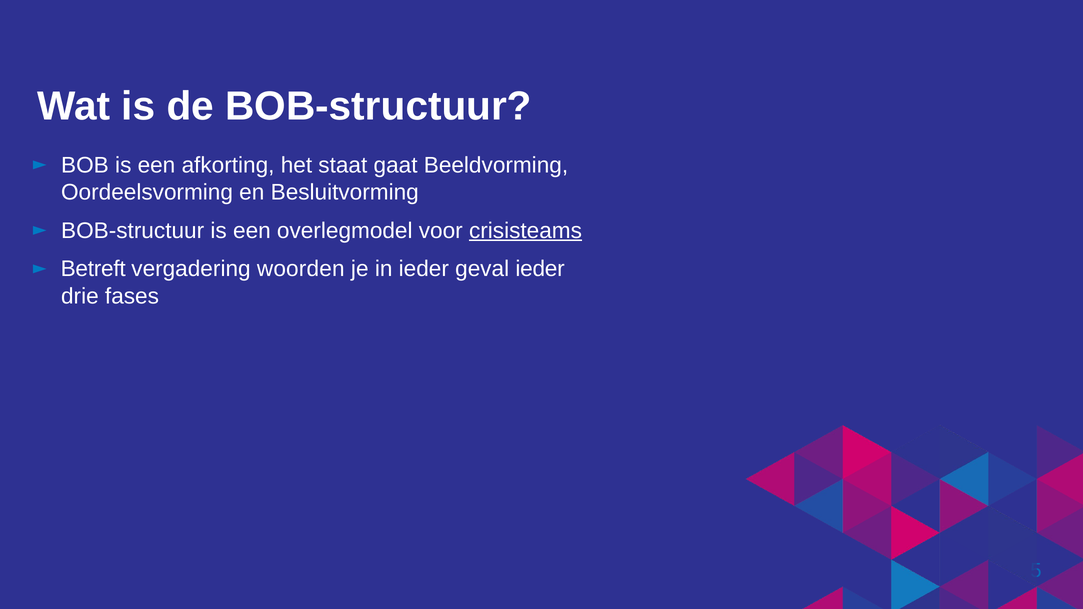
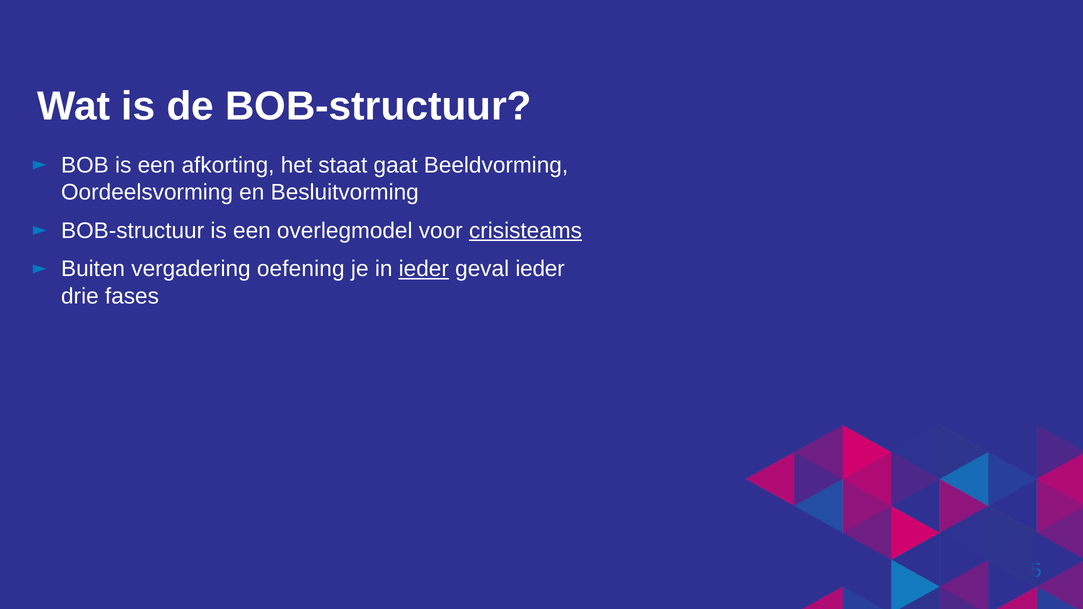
Betreft: Betreft -> Buiten
woorden: woorden -> oefening
ieder at (424, 269) underline: none -> present
